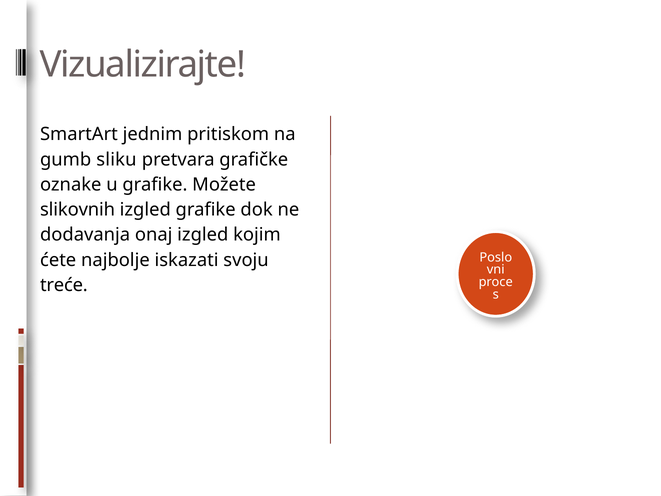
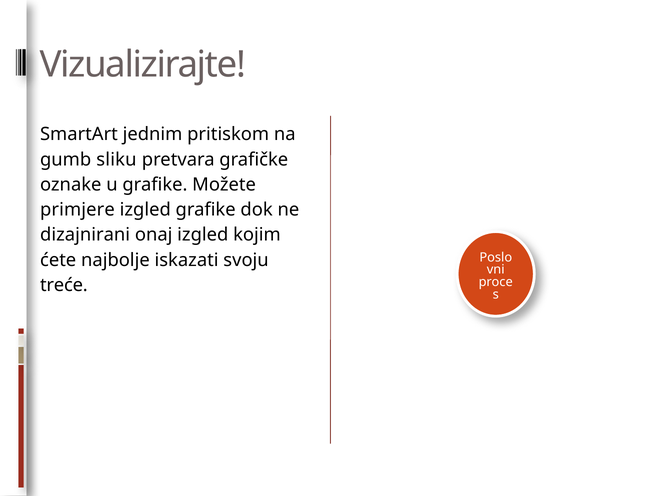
slikovnih: slikovnih -> primjere
dodavanja: dodavanja -> dizajnirani
